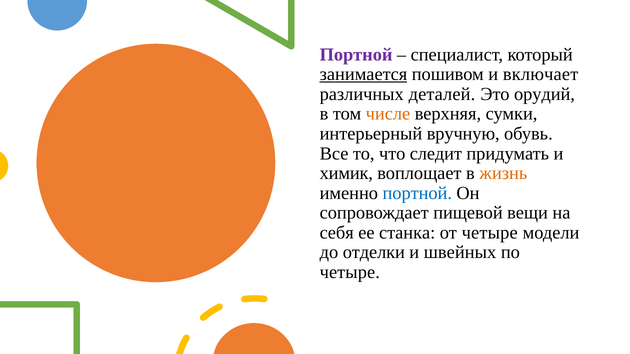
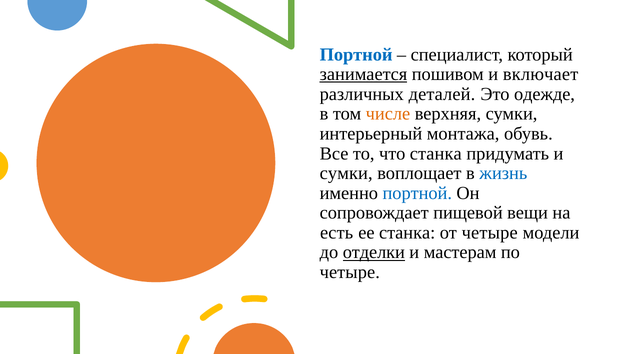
Портной at (356, 55) colour: purple -> blue
орудий: орудий -> одежде
вручную: вручную -> монтажа
что следит: следит -> станка
химик at (346, 173): химик -> сумки
жизнь colour: orange -> blue
себя: себя -> есть
отделки underline: none -> present
швейных: швейных -> мастерам
